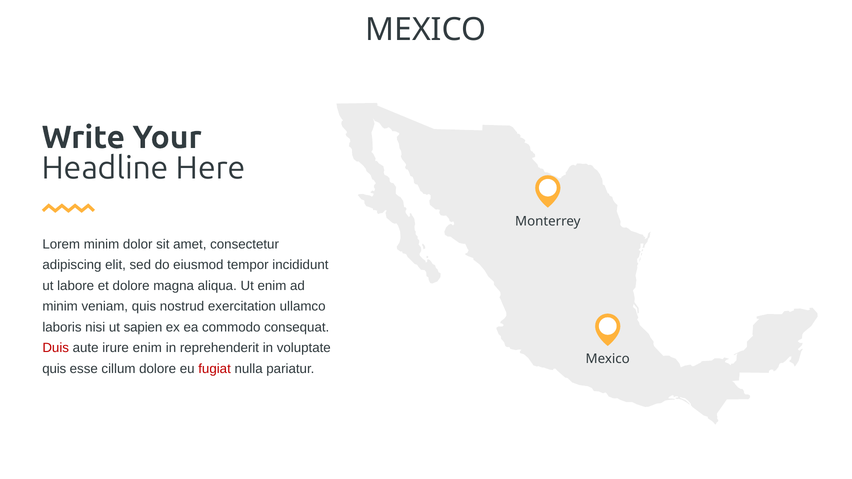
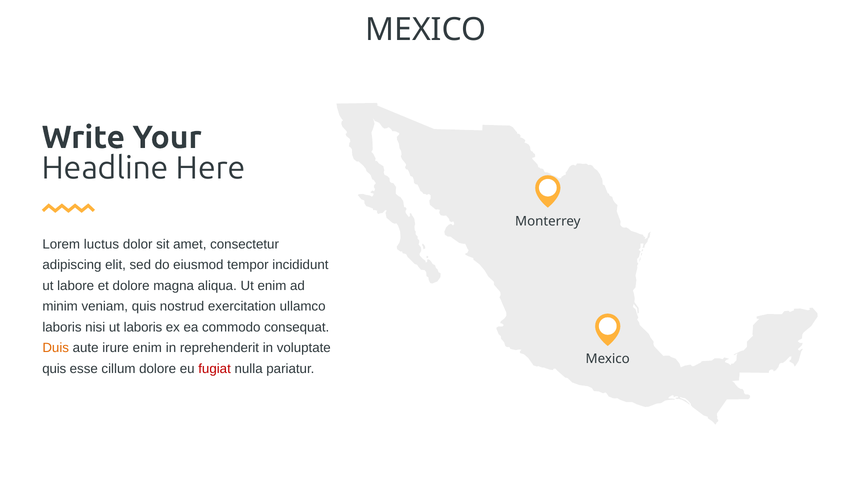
Lorem minim: minim -> luctus
ut sapien: sapien -> laboris
Duis colour: red -> orange
